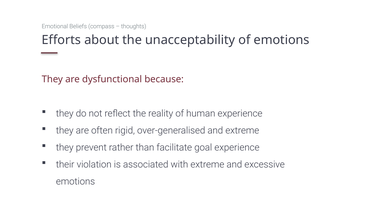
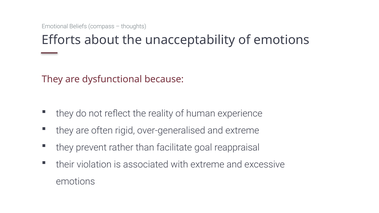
goal experience: experience -> reappraisal
